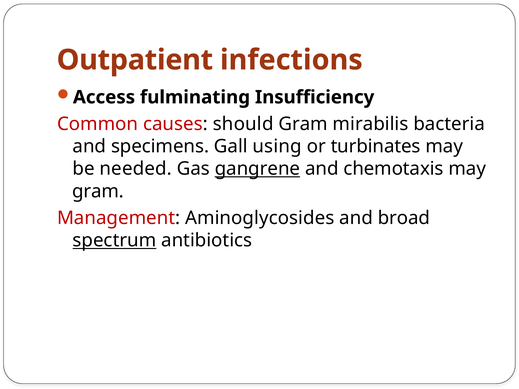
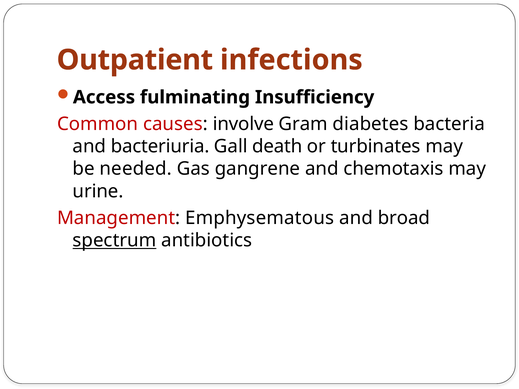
should: should -> involve
mirabilis: mirabilis -> diabetes
specimens: specimens -> bacteriuria
using: using -> death
gangrene underline: present -> none
gram at (98, 191): gram -> urine
Aminoglycosides: Aminoglycosides -> Emphysematous
